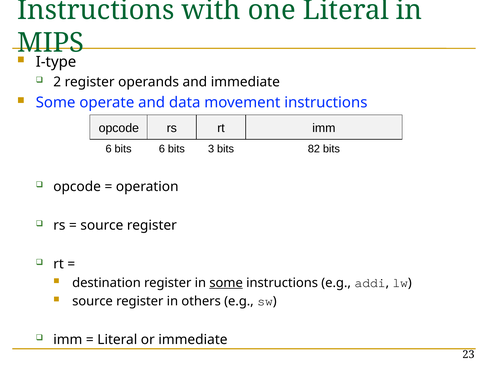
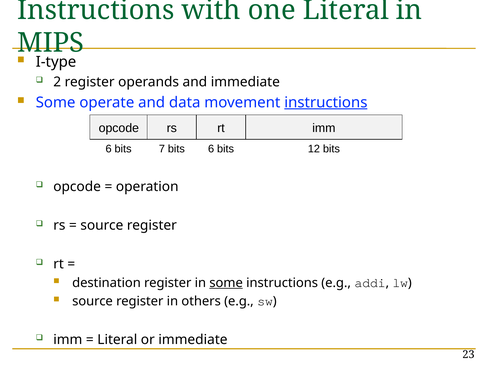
instructions at (326, 102) underline: none -> present
bits 6: 6 -> 7
bits 3: 3 -> 6
82: 82 -> 12
